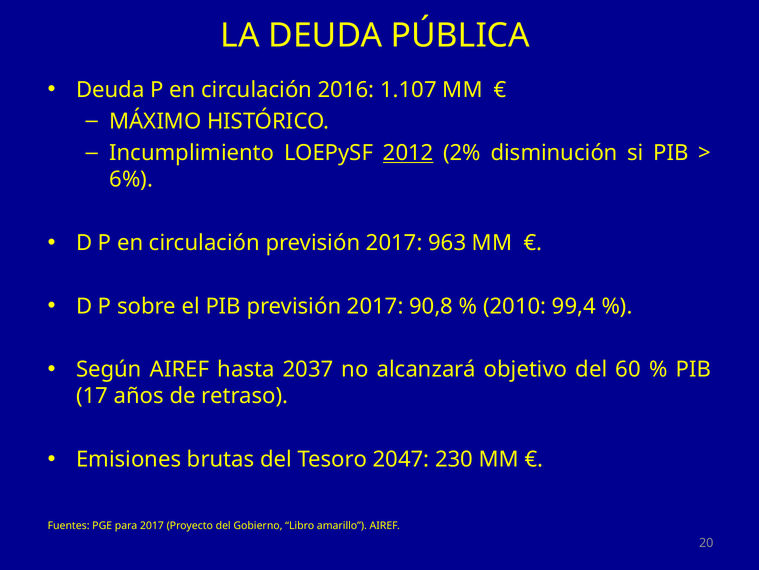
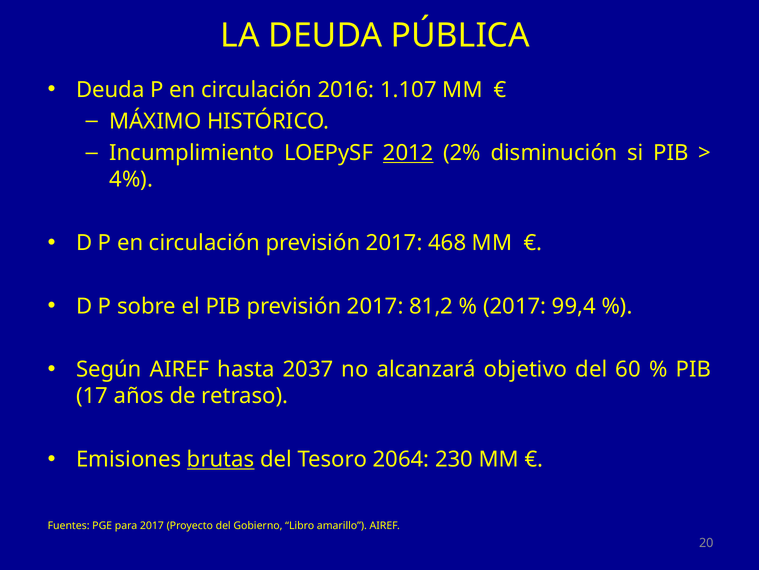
6%: 6% -> 4%
963: 963 -> 468
90,8: 90,8 -> 81,2
2010 at (515, 306): 2010 -> 2017
brutas underline: none -> present
2047: 2047 -> 2064
